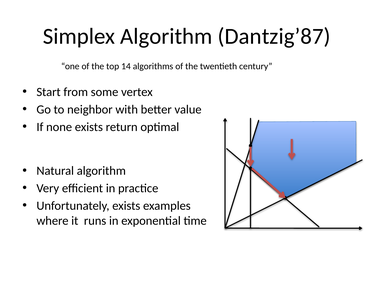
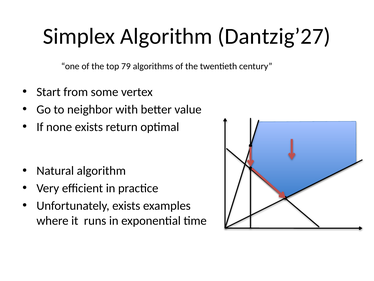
Dantzig’87: Dantzig’87 -> Dantzig’27
14: 14 -> 79
